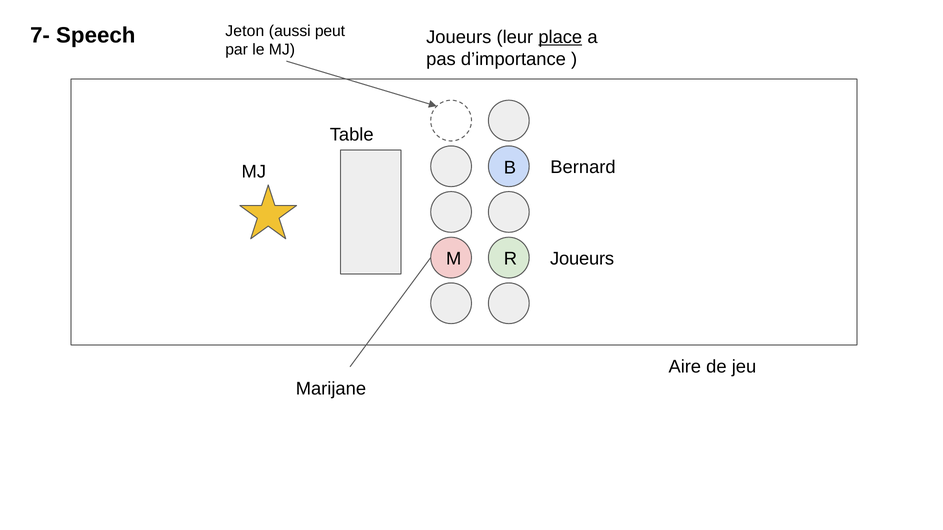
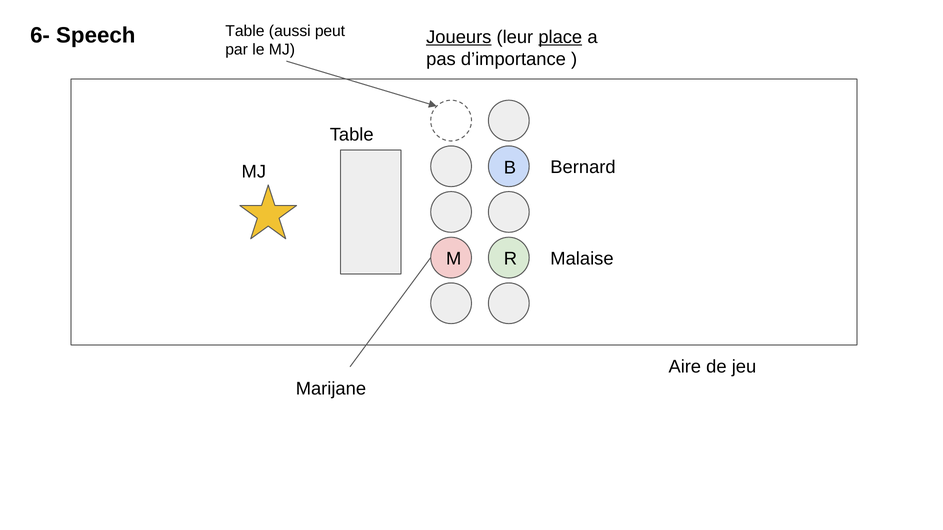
Jeton at (245, 31): Jeton -> Table
7-: 7- -> 6-
Joueurs at (459, 37) underline: none -> present
Joueurs at (582, 259): Joueurs -> Malaise
